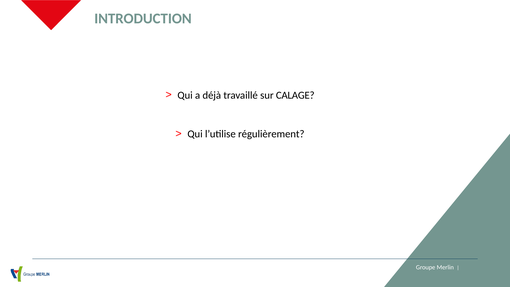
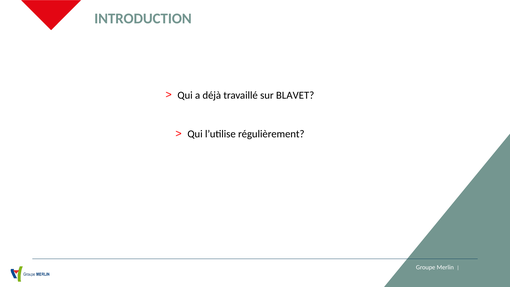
CALAGE: CALAGE -> BLAVET
